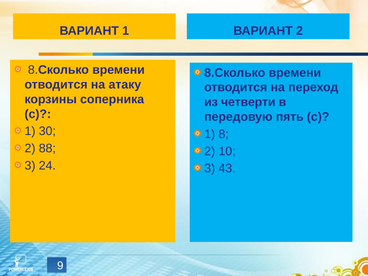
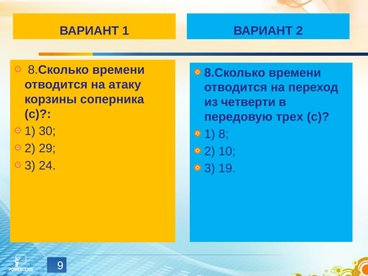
пять: пять -> трех
88: 88 -> 29
43: 43 -> 19
